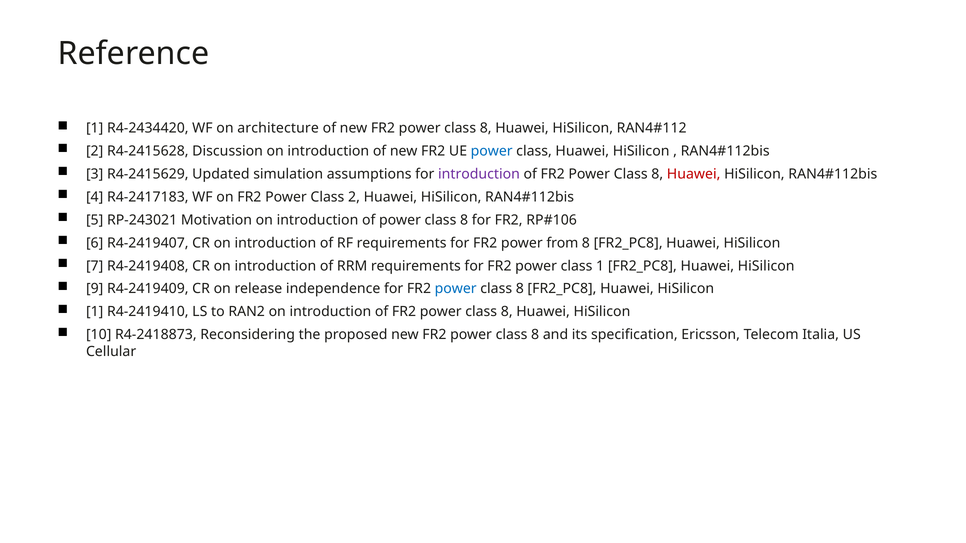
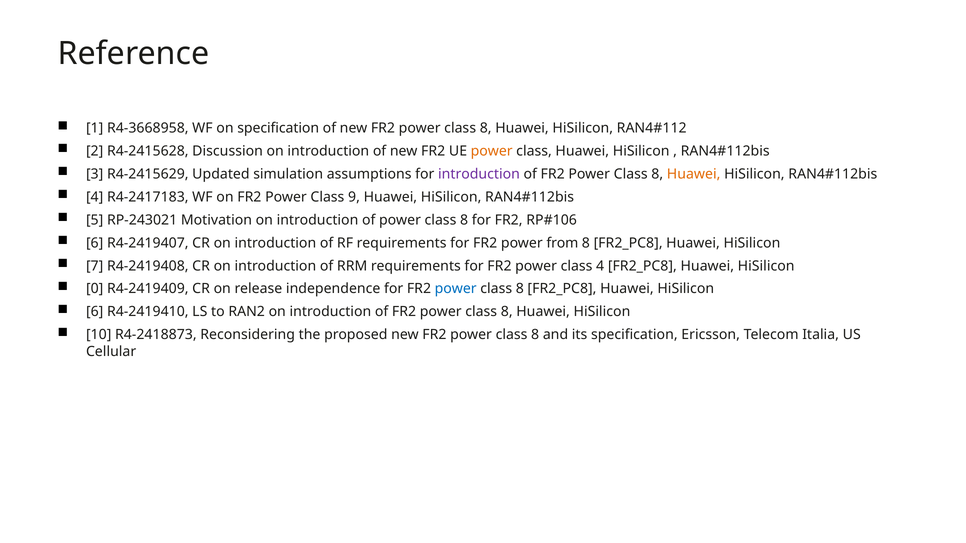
R4-2434420: R4-2434420 -> R4-3668958
on architecture: architecture -> specification
power at (492, 151) colour: blue -> orange
Huawei at (694, 174) colour: red -> orange
Class 2: 2 -> 9
class 1: 1 -> 4
9: 9 -> 0
1 at (95, 312): 1 -> 6
